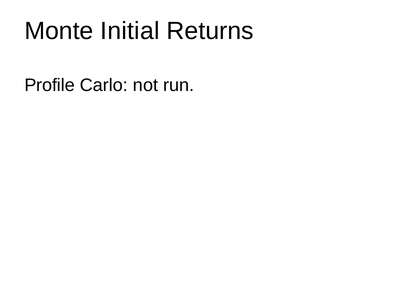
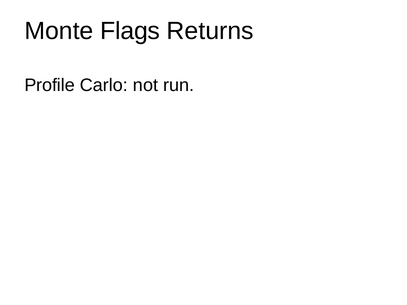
Initial: Initial -> Flags
